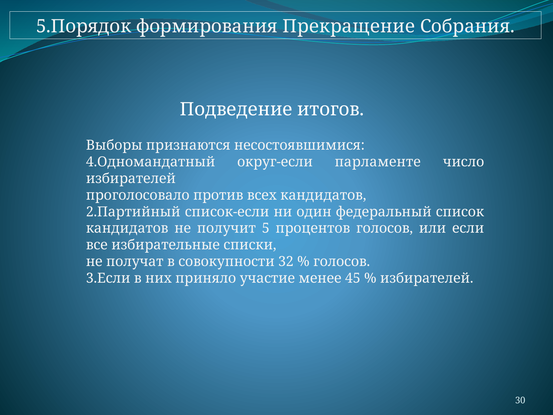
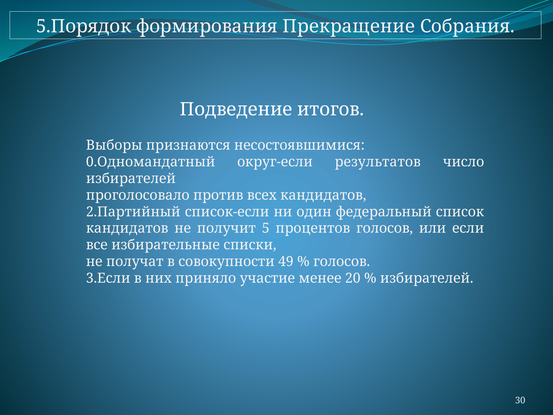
4.Одномандатный: 4.Одномандатный -> 0.Одномандатный
парламенте: парламенте -> результатов
32: 32 -> 49
45: 45 -> 20
